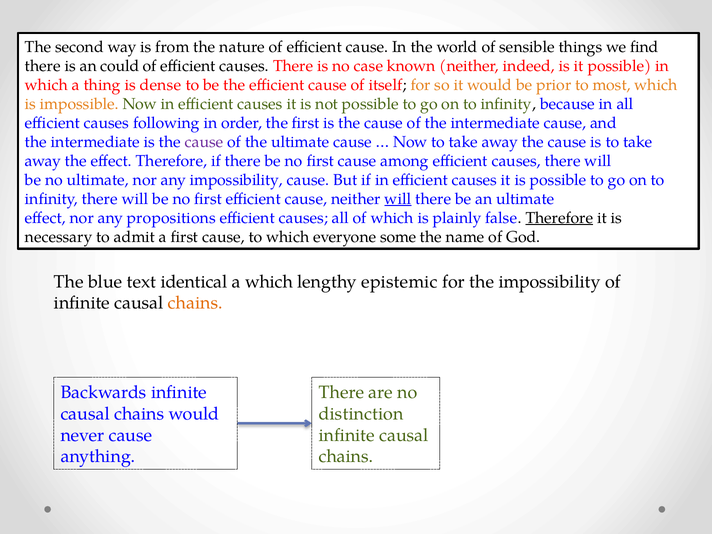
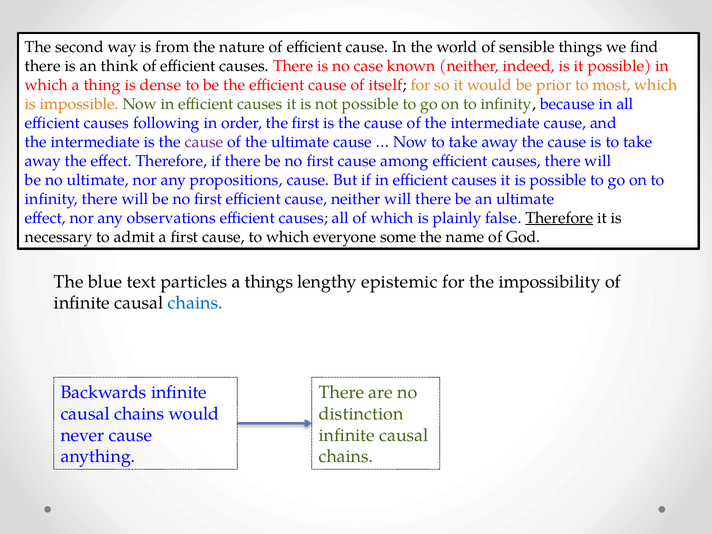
could: could -> think
any impossibility: impossibility -> propositions
will at (398, 199) underline: present -> none
propositions: propositions -> observations
identical: identical -> particles
a which: which -> things
chains at (195, 303) colour: orange -> blue
